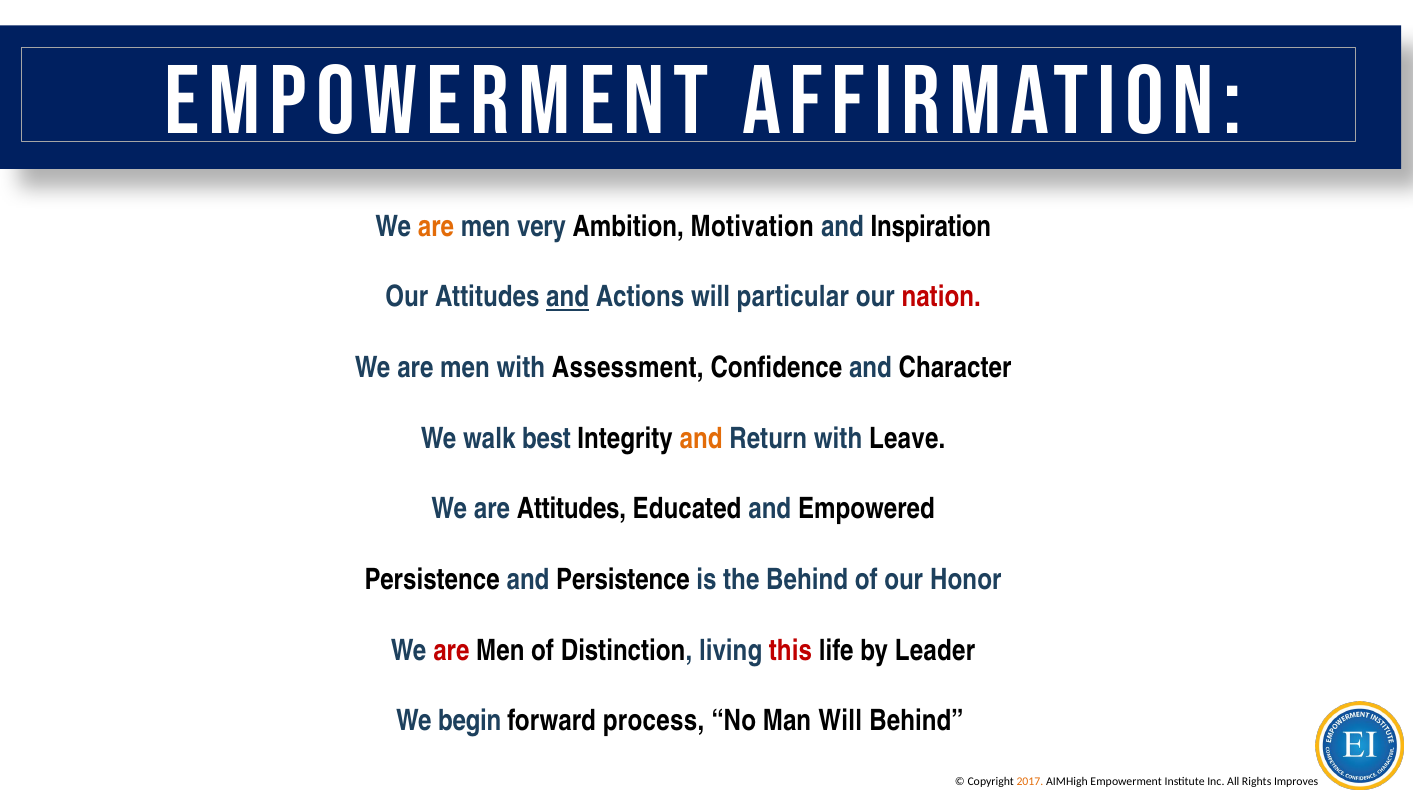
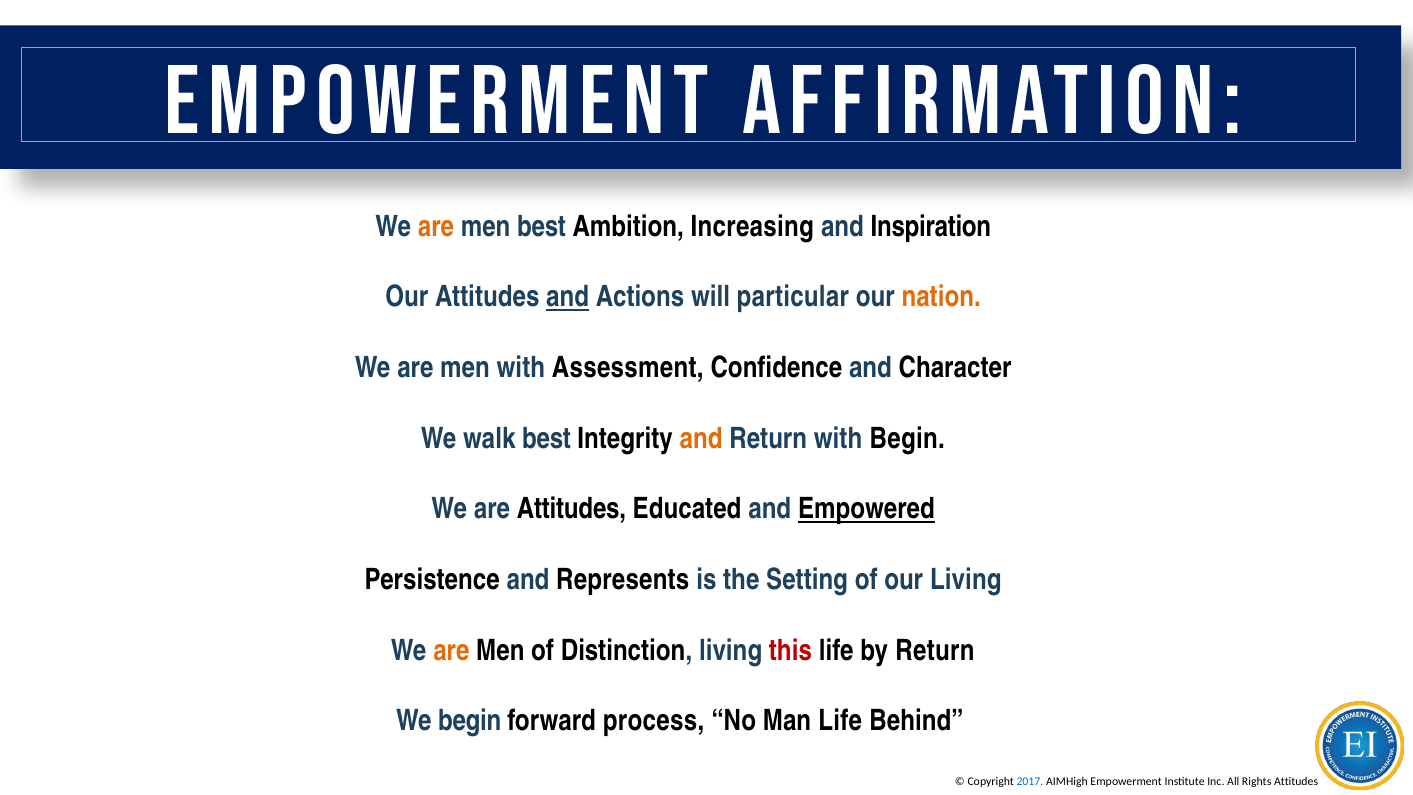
men very: very -> best
Motivation: Motivation -> Increasing
nation colour: red -> orange
with Leave: Leave -> Begin
Empowered underline: none -> present
and Persistence: Persistence -> Represents
the Behind: Behind -> Setting
our Honor: Honor -> Living
are at (451, 650) colour: red -> orange
by Leader: Leader -> Return
Man Will: Will -> Life
2017 colour: orange -> blue
Rights Improves: Improves -> Attitudes
